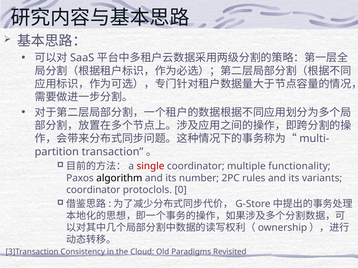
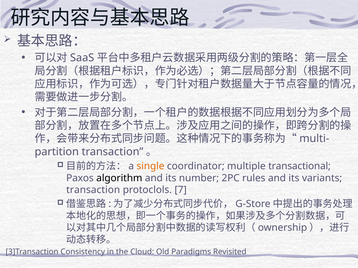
single colour: red -> orange
functionality: functionality -> transactional
coordinator at (93, 190): coordinator -> transaction
0: 0 -> 7
